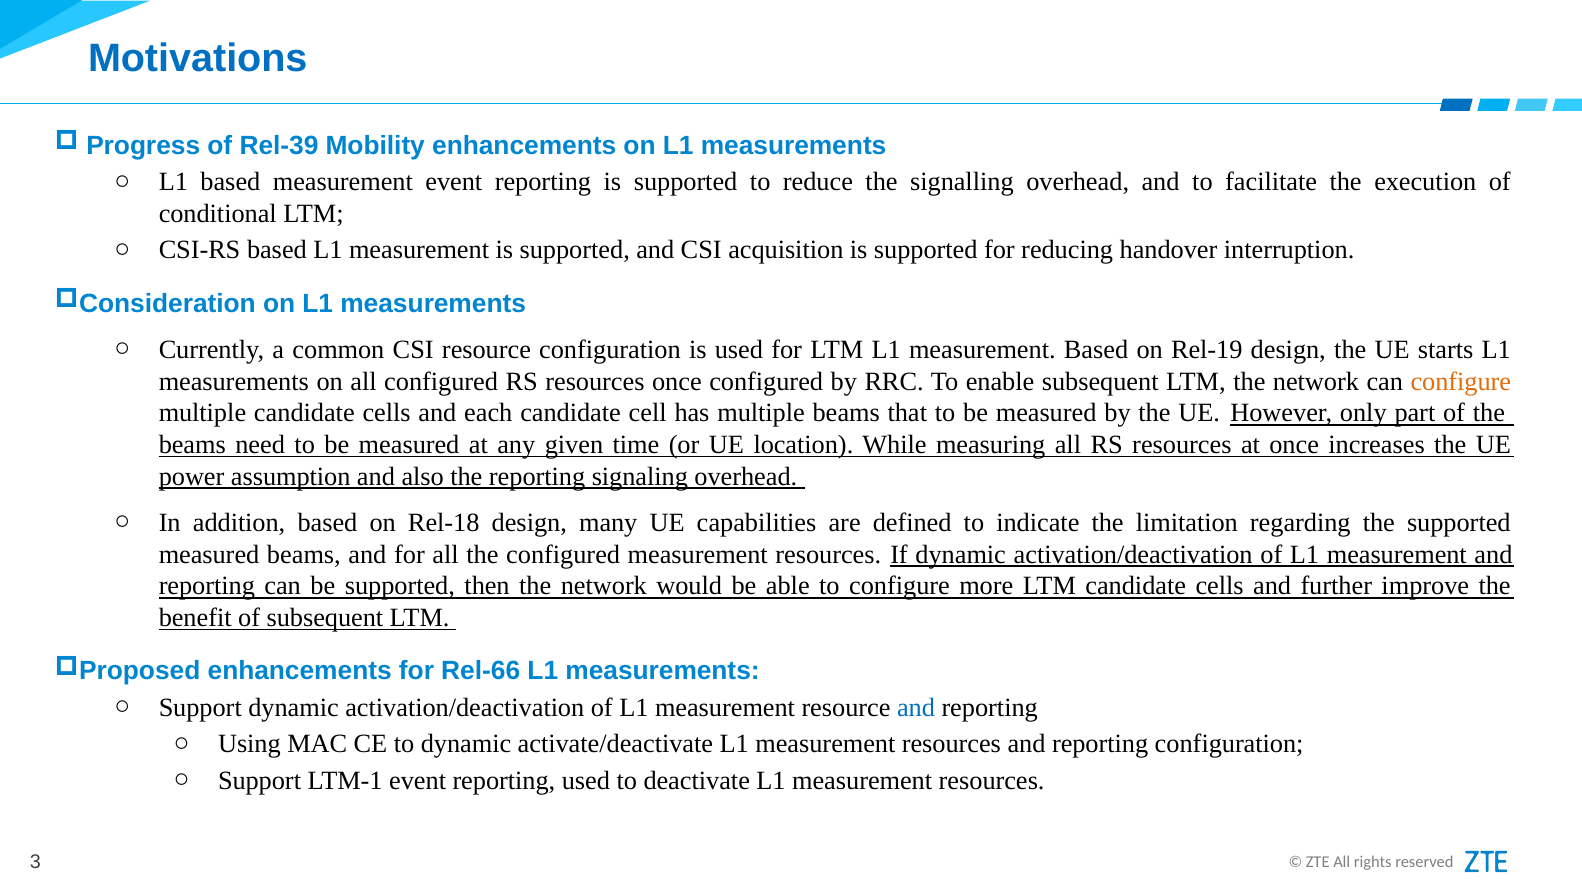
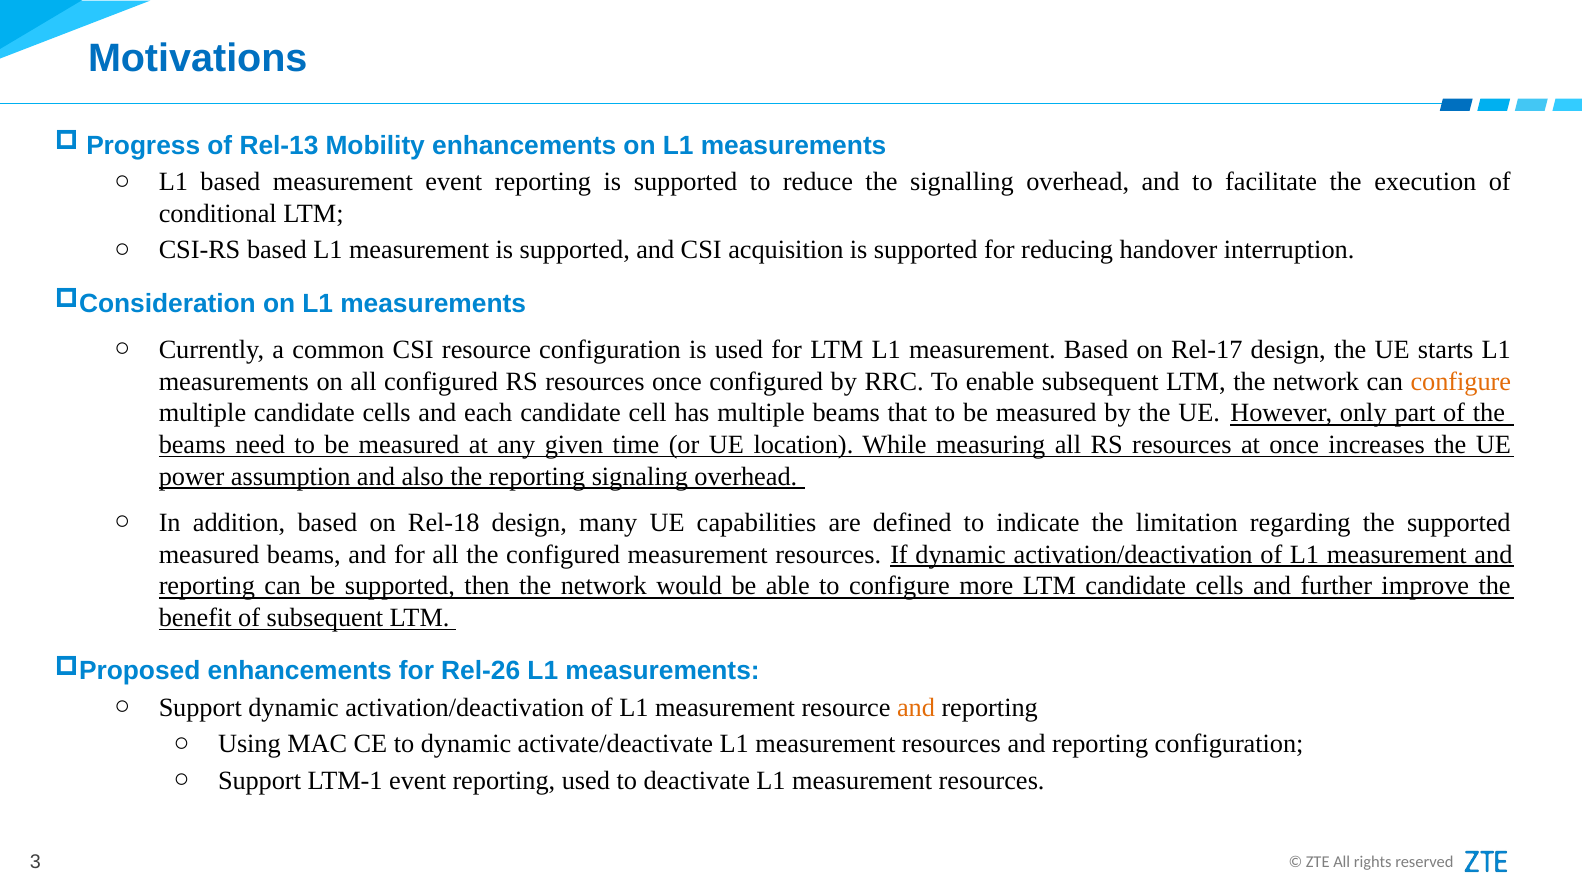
Rel-39: Rel-39 -> Rel-13
Rel-19: Rel-19 -> Rel-17
Rel-66: Rel-66 -> Rel-26
and at (916, 707) colour: blue -> orange
